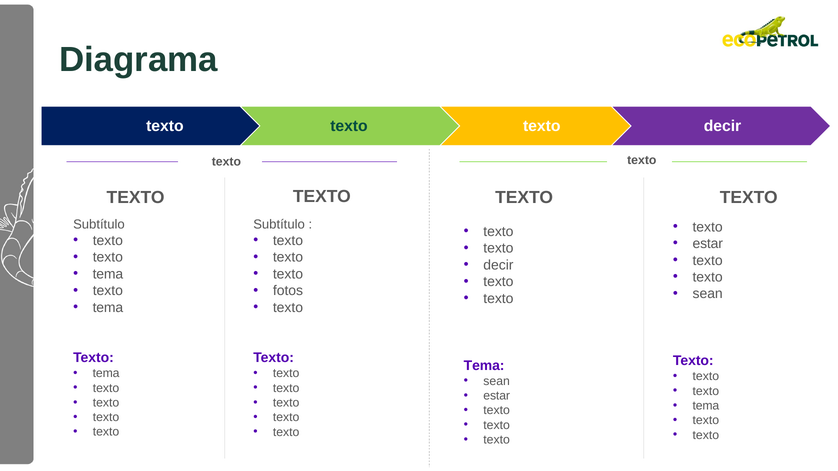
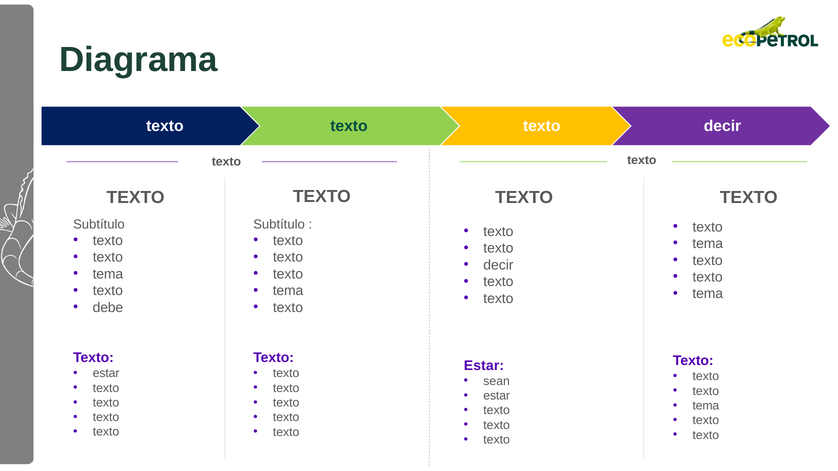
estar at (708, 244): estar -> tema
fotos at (288, 291): fotos -> tema
sean at (708, 294): sean -> tema
tema at (108, 308): tema -> debe
Tema at (484, 366): Tema -> Estar
tema at (106, 374): tema -> estar
